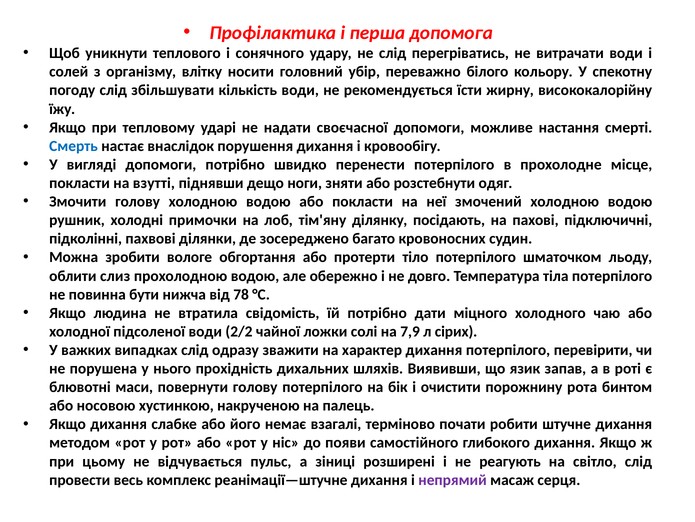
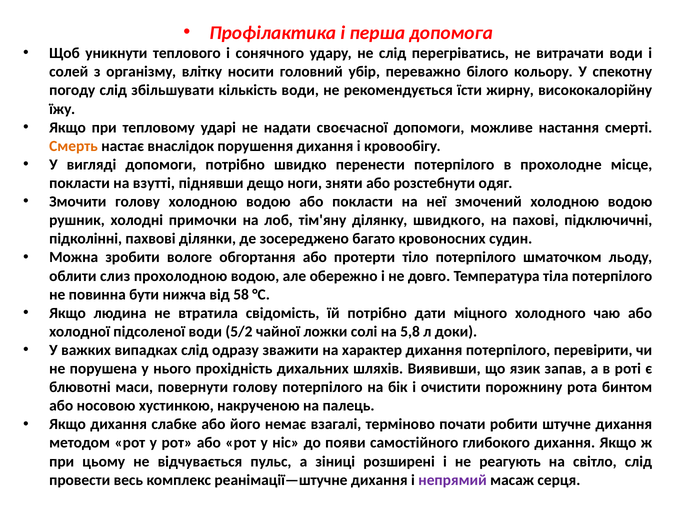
Смерть colour: blue -> orange
посідають: посідають -> швидкого
78: 78 -> 58
2/2: 2/2 -> 5/2
7,9: 7,9 -> 5,8
сірих: сірих -> доки
